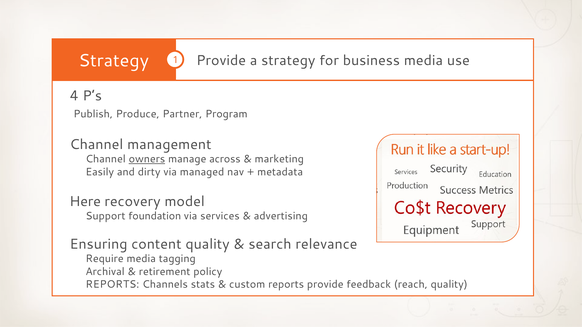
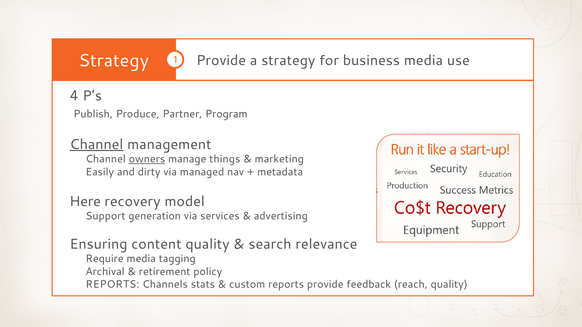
Channel at (96, 144) underline: none -> present
across: across -> things
foundation: foundation -> generation
